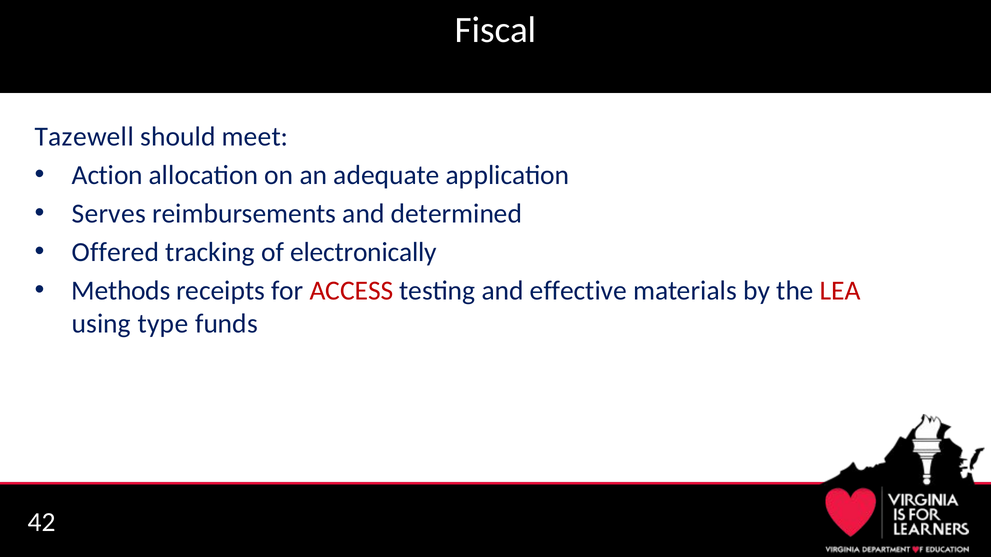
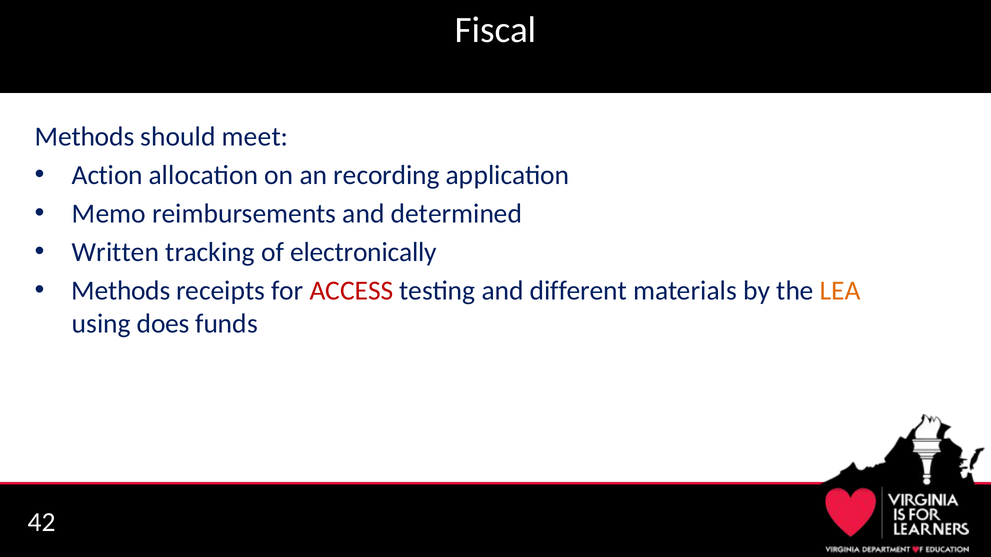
Tazewell at (84, 137): Tazewell -> Methods
adequate: adequate -> recording
Serves: Serves -> Memo
Offered: Offered -> Written
effective: effective -> different
LEA colour: red -> orange
type: type -> does
